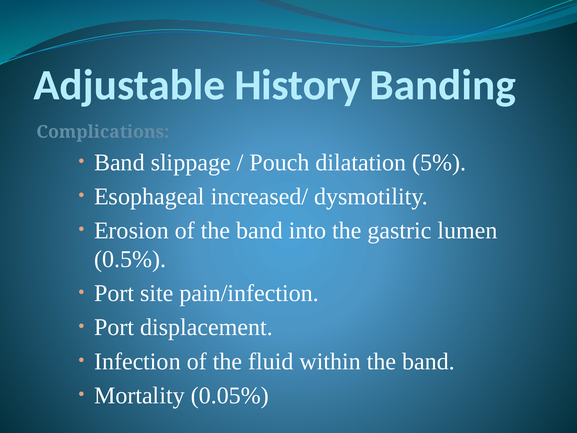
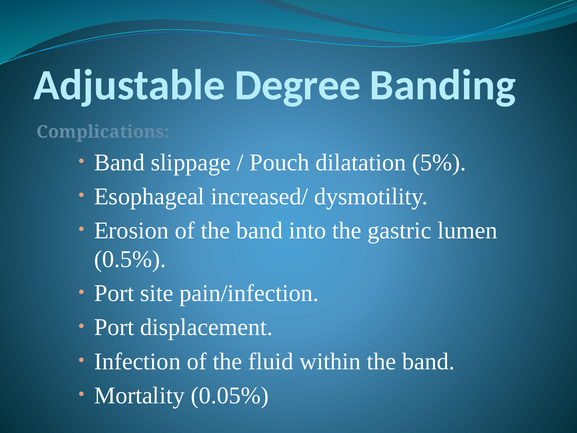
History: History -> Degree
